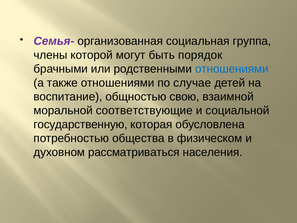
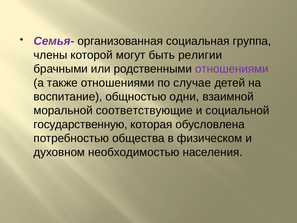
порядок: порядок -> религии
отношениями at (232, 69) colour: blue -> purple
свою: свою -> одни
рассматриваться: рассматриваться -> необходимостью
